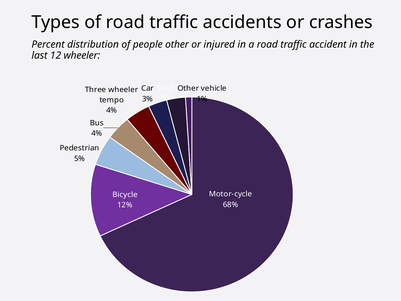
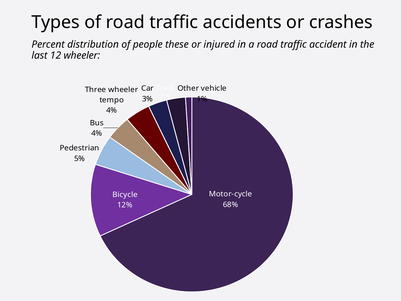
people other: other -> these
